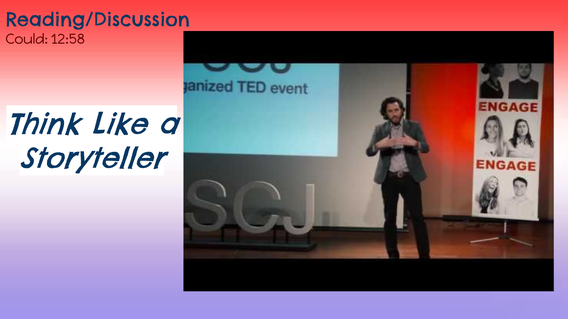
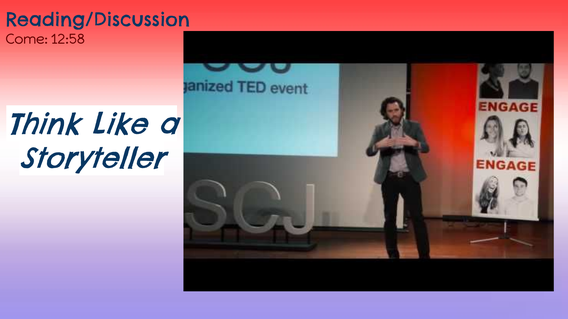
Could: Could -> Come
